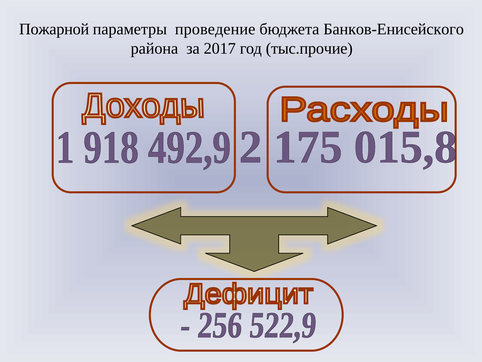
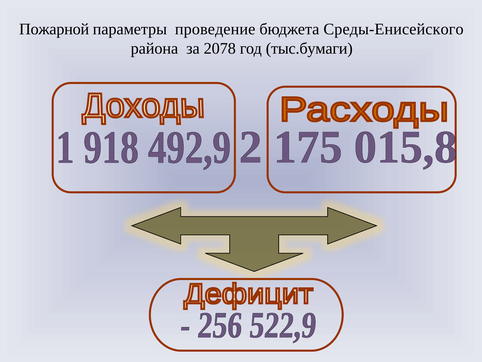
Банков-Енисейского: Банков-Енисейского -> Среды-Енисейского
2017: 2017 -> 2078
тыс.прочие: тыс.прочие -> тыс.бумаги
